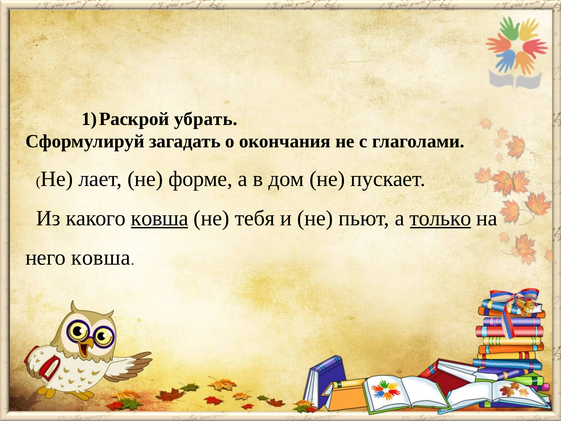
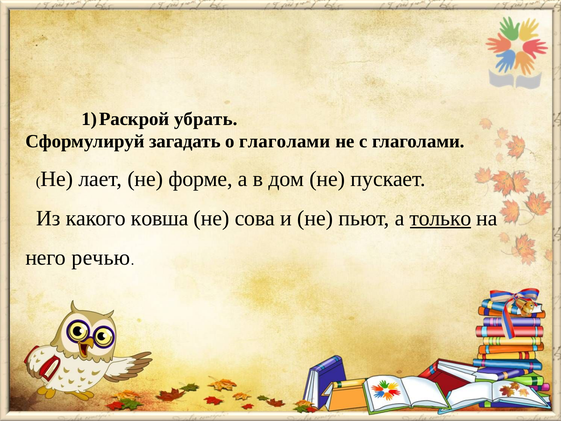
о окончания: окончания -> глаголами
ковша at (160, 218) underline: present -> none
тебя: тебя -> сова
него ковша: ковша -> речью
